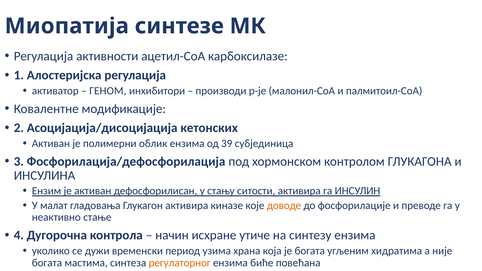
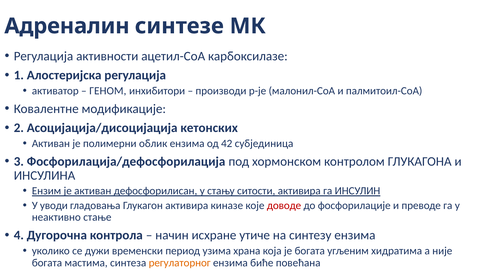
Миопатија: Миопатија -> Адреналин
39: 39 -> 42
малат: малат -> уводи
доводе colour: orange -> red
